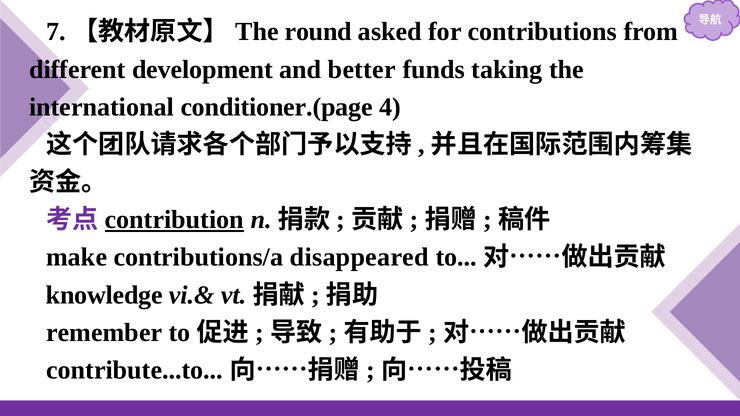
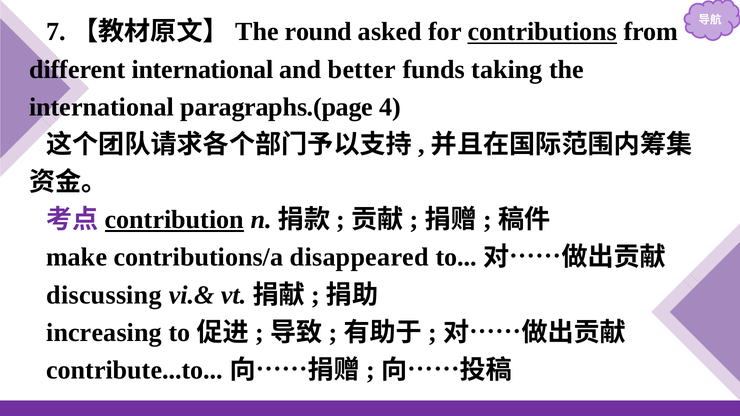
contributions underline: none -> present
different development: development -> international
conditioner.(page: conditioner.(page -> paragraphs.(page
knowledge: knowledge -> discussing
remember: remember -> increasing
